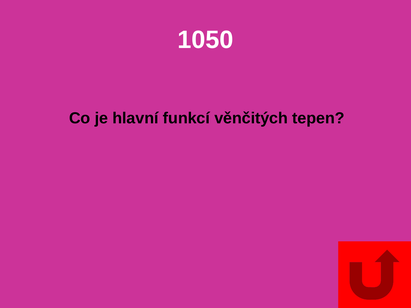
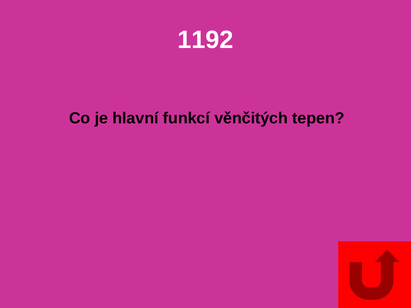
1050: 1050 -> 1192
